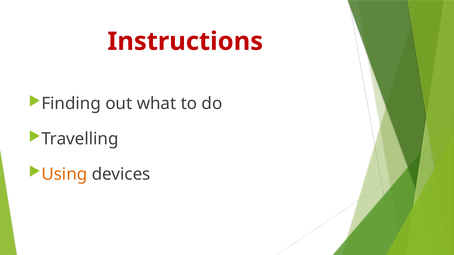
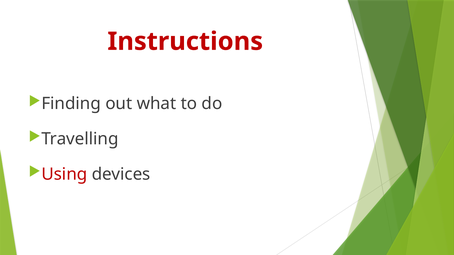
Using colour: orange -> red
